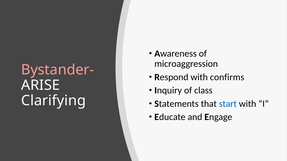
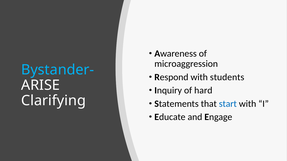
Bystander- colour: pink -> light blue
confirms: confirms -> students
class: class -> hard
